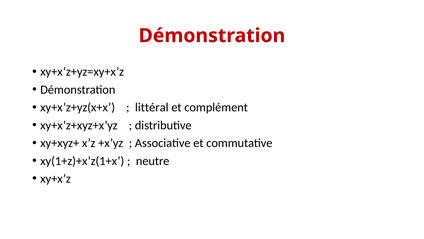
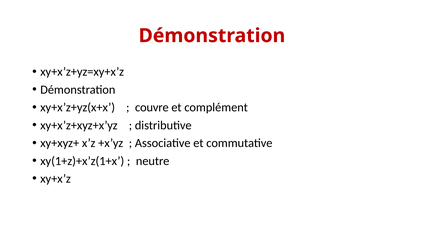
littéral: littéral -> couvre
